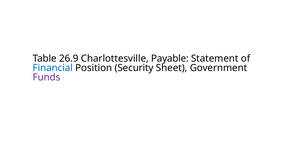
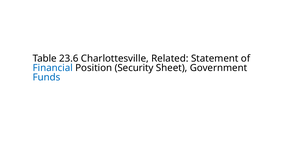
26.9: 26.9 -> 23.6
Payable: Payable -> Related
Funds colour: purple -> blue
